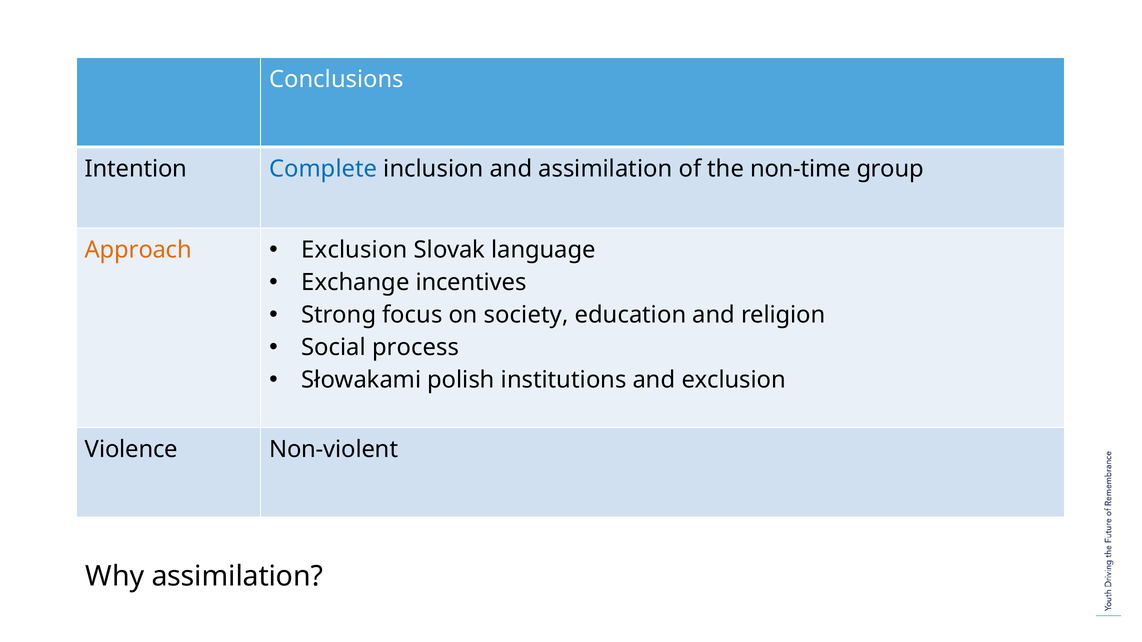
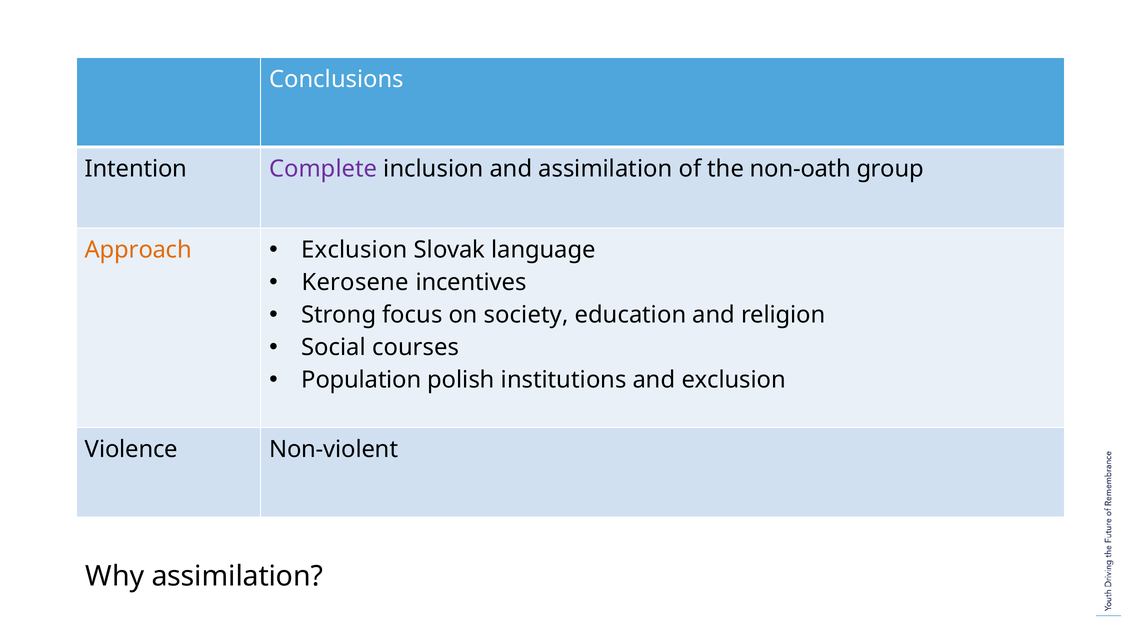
Complete colour: blue -> purple
non-time: non-time -> non-oath
Exchange: Exchange -> Kerosene
process: process -> courses
Słowakami: Słowakami -> Population
